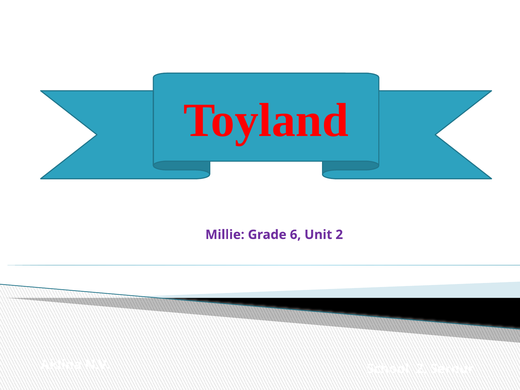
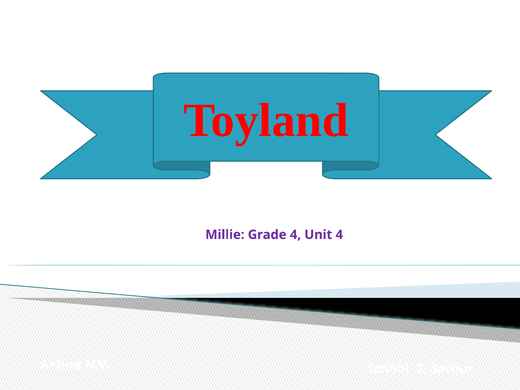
Grade 6: 6 -> 4
Unit 2: 2 -> 4
